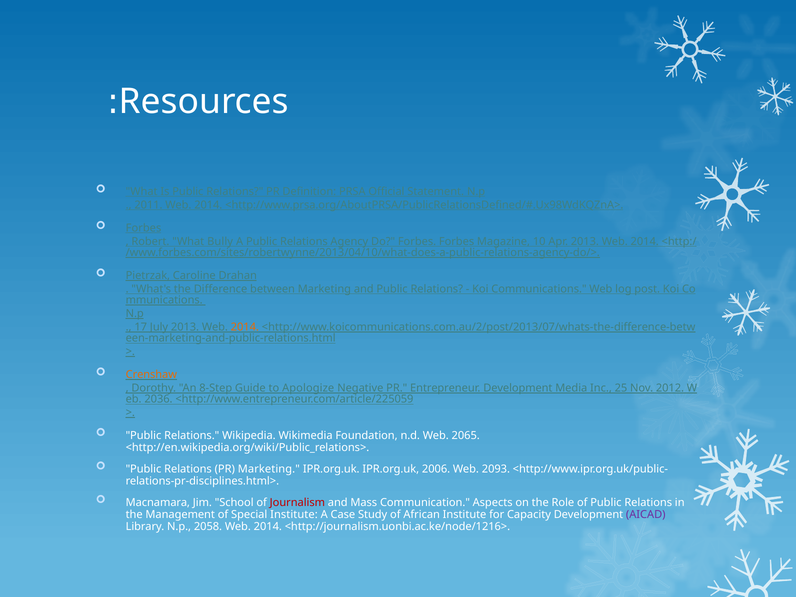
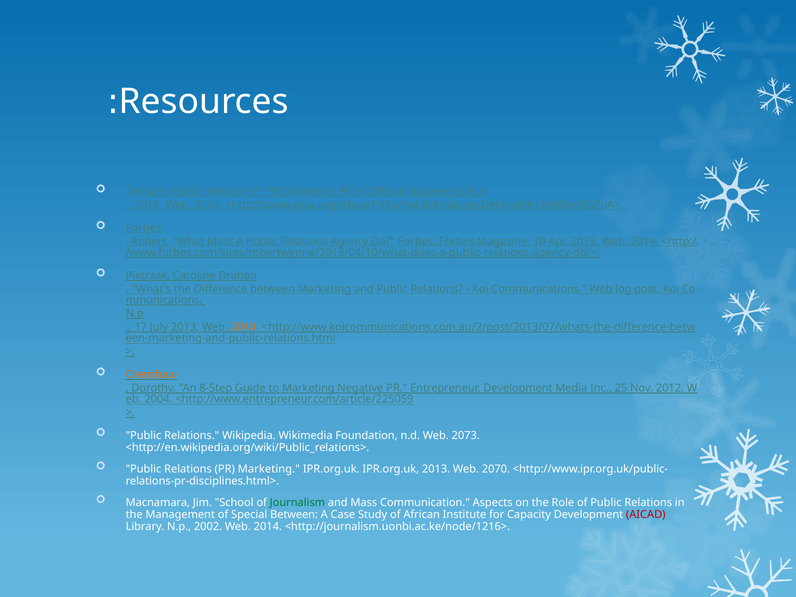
What Bully: Bully -> Mass
to Apologize: Apologize -> Marketing
2036: 2036 -> 2004
2065: 2065 -> 2073
IPR.org.uk 2006: 2006 -> 2013
2093: 2093 -> 2070
Journalism colour: red -> green
Special Institute: Institute -> Between
AICAD colour: purple -> red
2058: 2058 -> 2002
